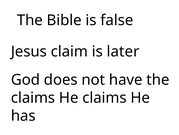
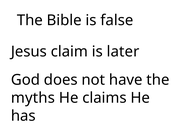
claims at (33, 97): claims -> myths
